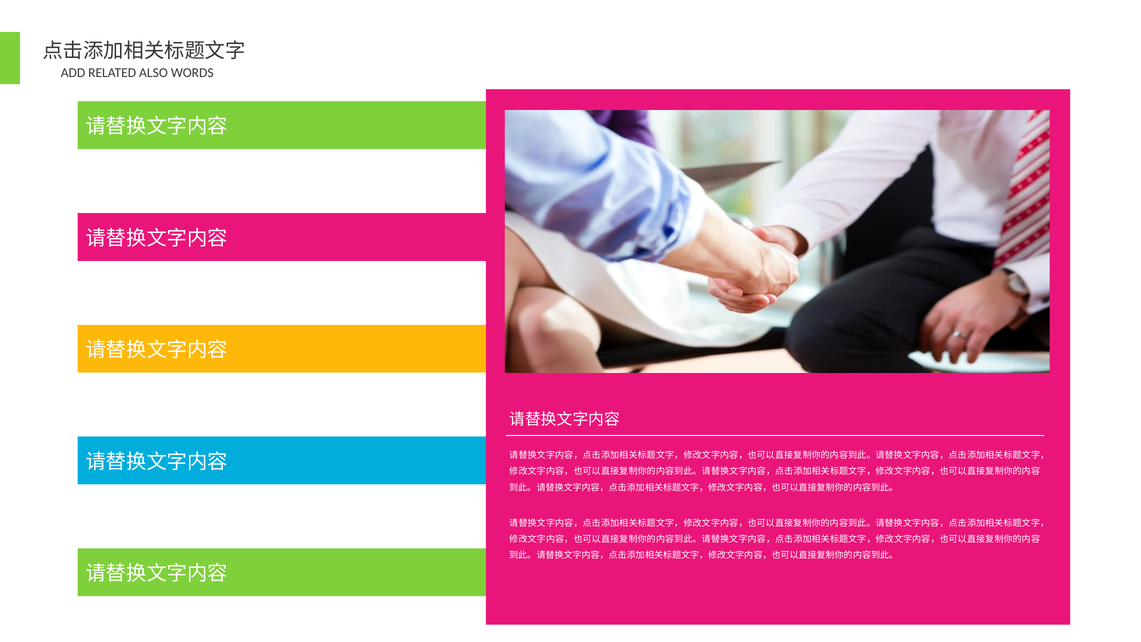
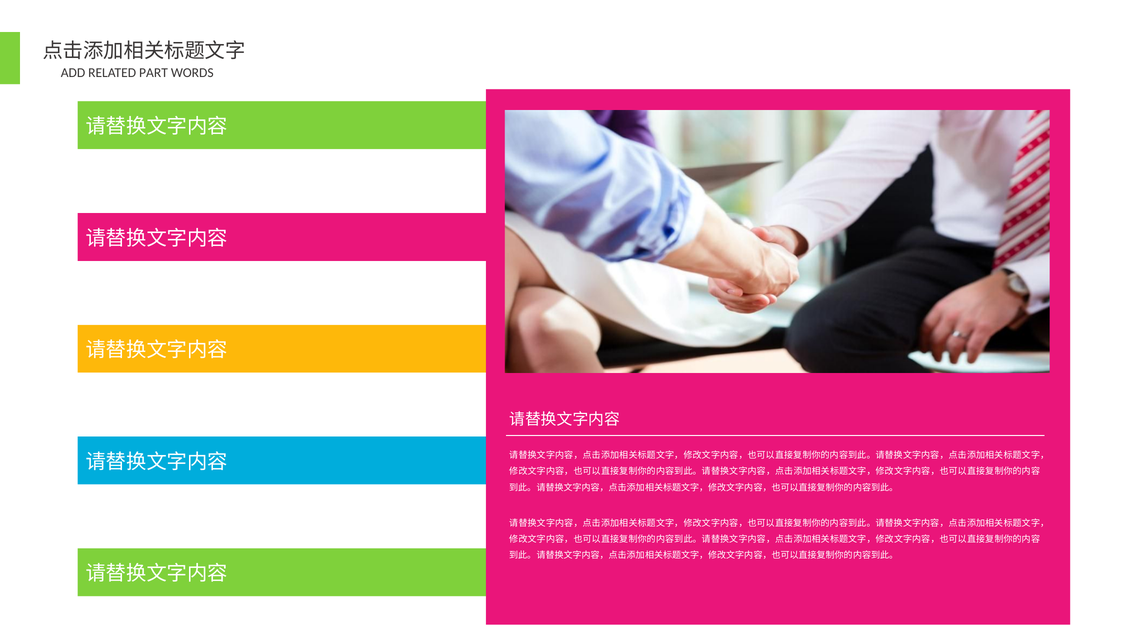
ALSO: ALSO -> PART
